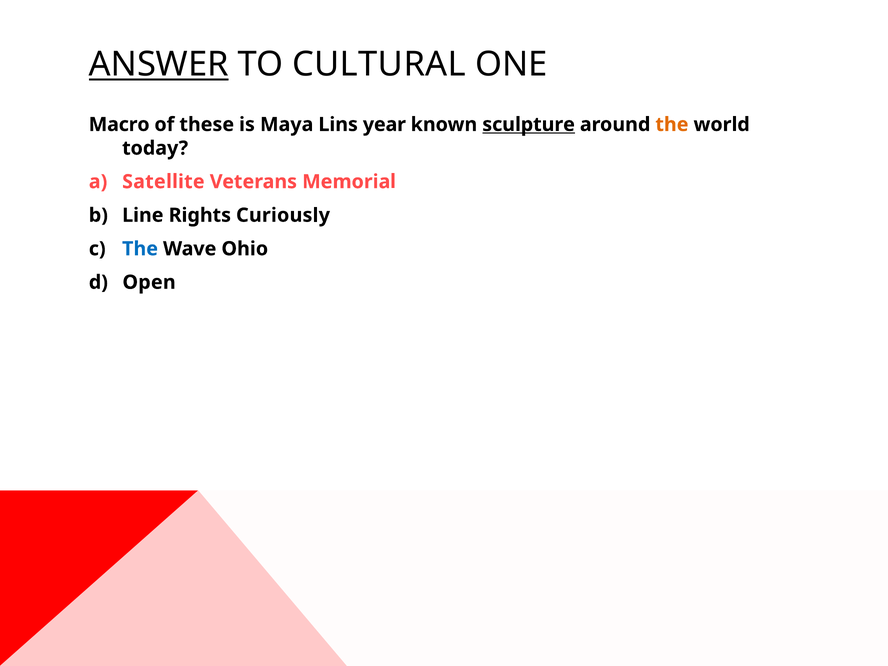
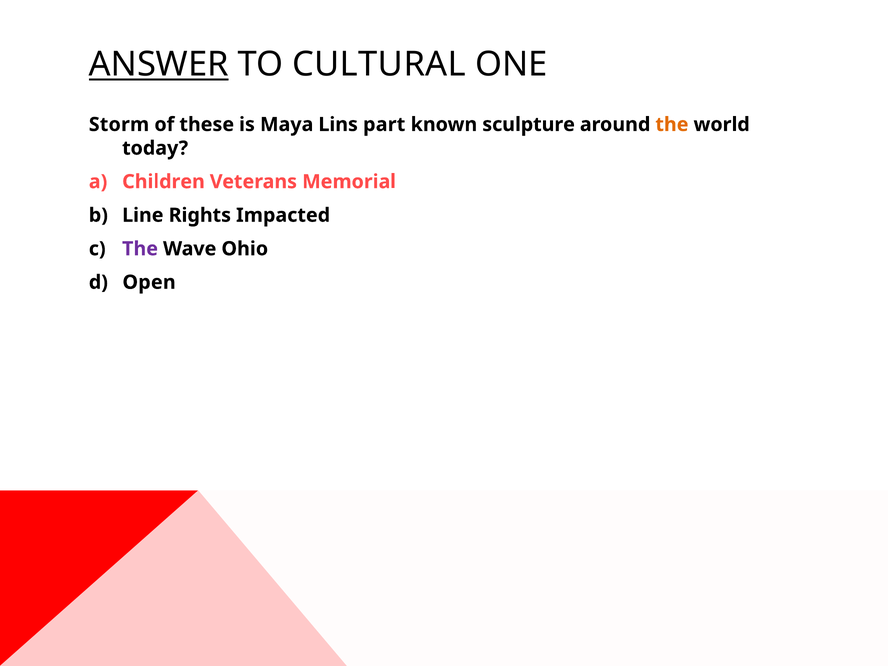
Macro: Macro -> Storm
year: year -> part
sculpture underline: present -> none
Satellite: Satellite -> Children
Curiously: Curiously -> Impacted
The at (140, 249) colour: blue -> purple
